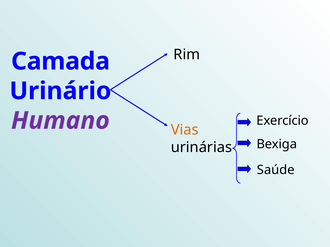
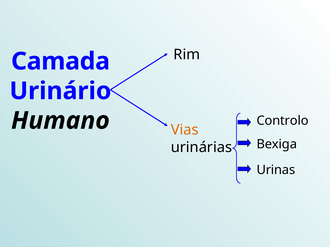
Humano colour: purple -> black
Exercício: Exercício -> Controlo
Saúde: Saúde -> Urinas
